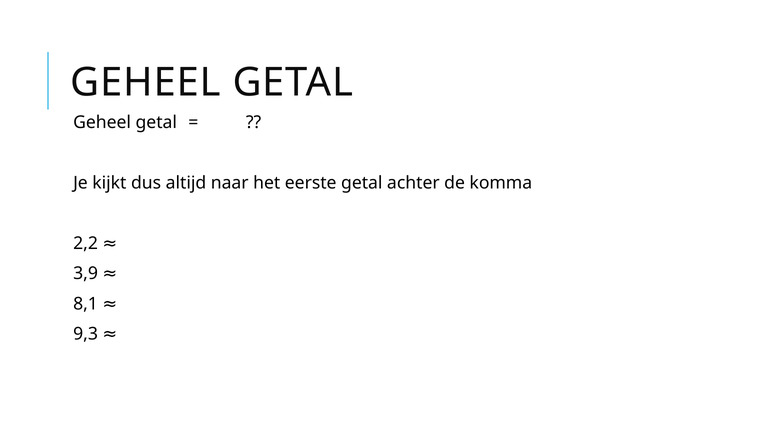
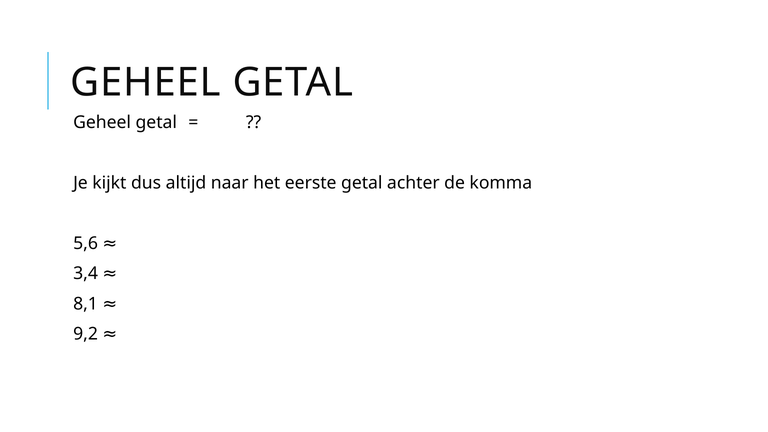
2,2: 2,2 -> 5,6
3,9: 3,9 -> 3,4
9,3: 9,3 -> 9,2
